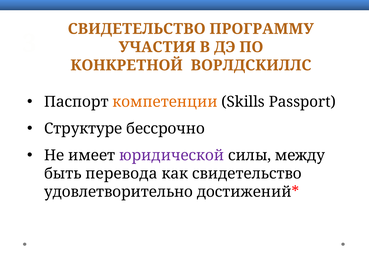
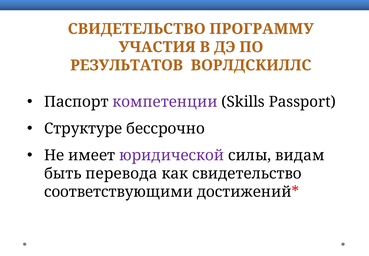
КОНКРЕТНОЙ: КОНКРЕТНОЙ -> РЕЗУЛЬТАТОВ
компетенции colour: orange -> purple
между: между -> видам
удовлетворительно: удовлетворительно -> соответствующими
